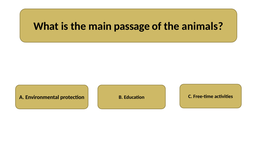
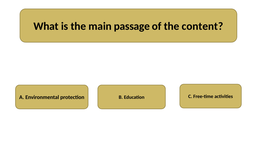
animals: animals -> content
